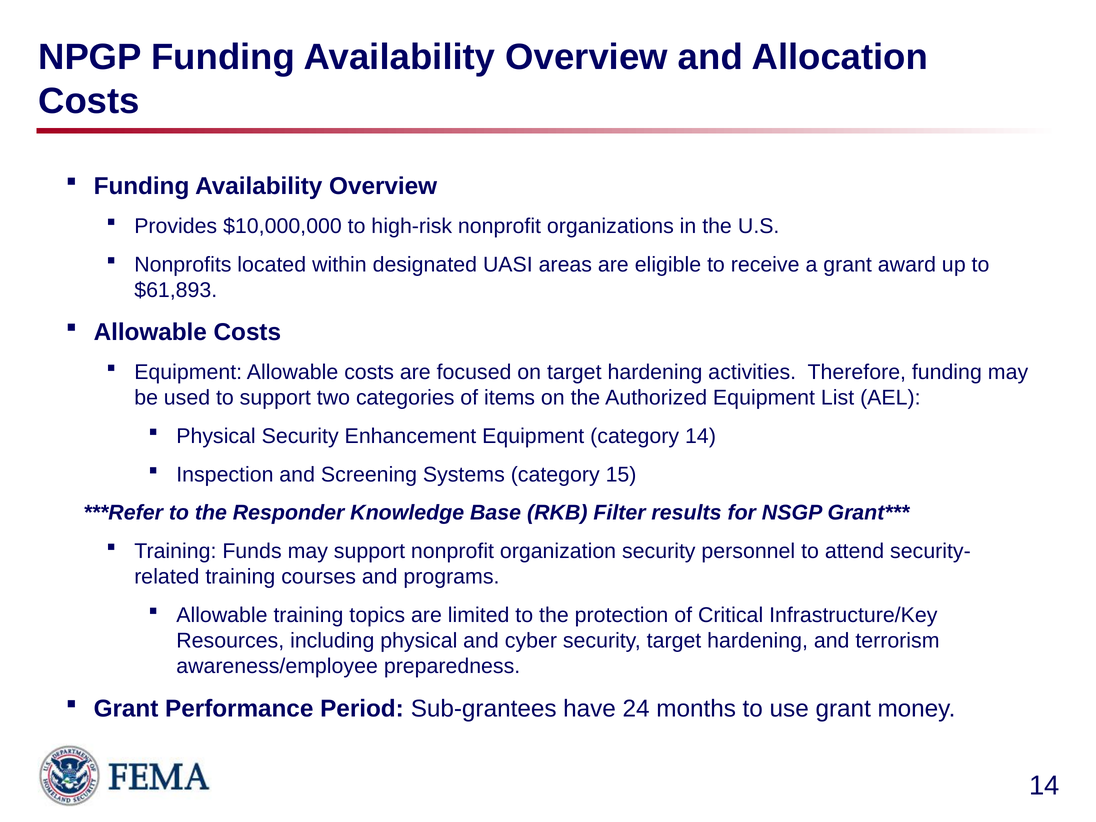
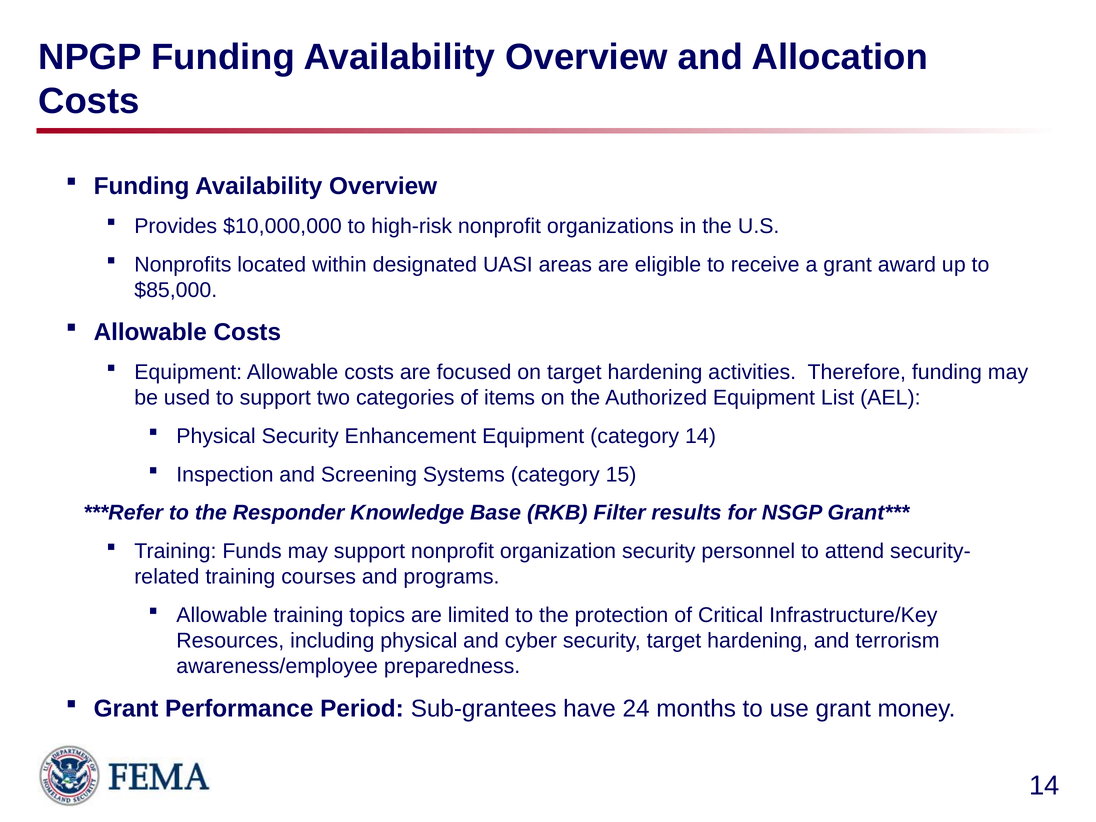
$61,893: $61,893 -> $85,000
